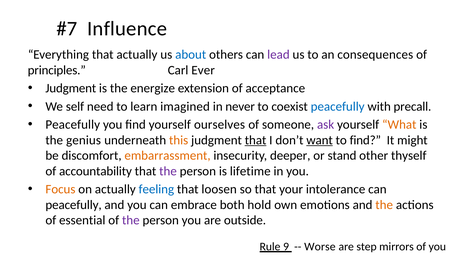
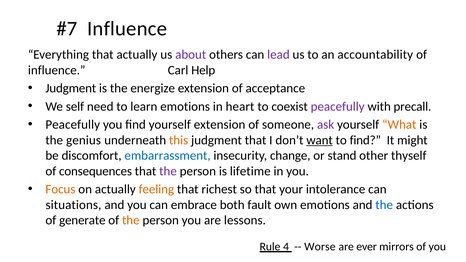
about colour: blue -> purple
consequences: consequences -> accountability
principles at (57, 70): principles -> influence
Ever: Ever -> Help
learn imagined: imagined -> emotions
never: never -> heart
peacefully at (338, 106) colour: blue -> purple
yourself ourselves: ourselves -> extension
that at (256, 140) underline: present -> none
embarrassment colour: orange -> blue
deeper: deeper -> change
accountability: accountability -> consequences
feeling colour: blue -> orange
loosen: loosen -> richest
peacefully at (74, 205): peacefully -> situations
hold: hold -> fault
the at (384, 205) colour: orange -> blue
essential: essential -> generate
the at (131, 220) colour: purple -> orange
outside: outside -> lessons
9: 9 -> 4
step: step -> ever
